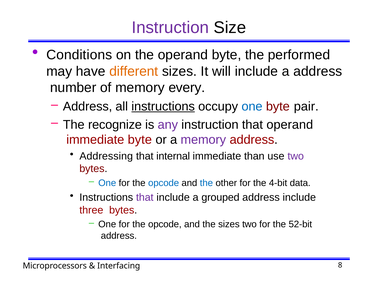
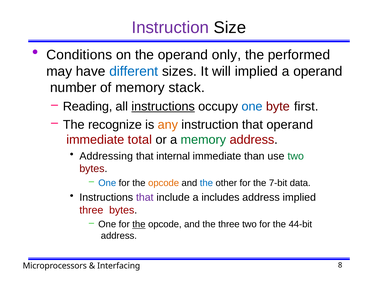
operand byte: byte -> only
different colour: orange -> blue
will include: include -> implied
a address: address -> operand
every: every -> stack
Address at (88, 106): Address -> Reading
pair: pair -> first
any colour: purple -> orange
immediate byte: byte -> total
memory at (203, 140) colour: purple -> green
two at (296, 156) colour: purple -> green
opcode at (164, 183) colour: blue -> orange
4-bit: 4-bit -> 7-bit
grouped: grouped -> includes
address include: include -> implied
the at (139, 224) underline: none -> present
the sizes: sizes -> three
52-bit: 52-bit -> 44-bit
